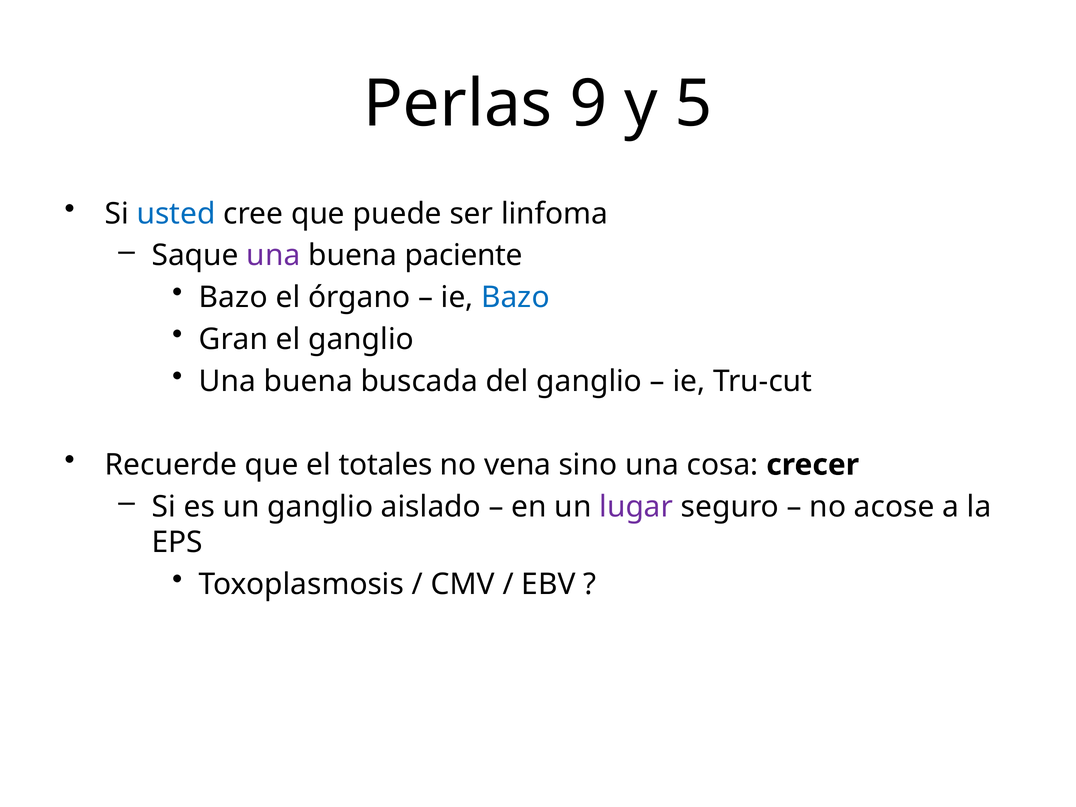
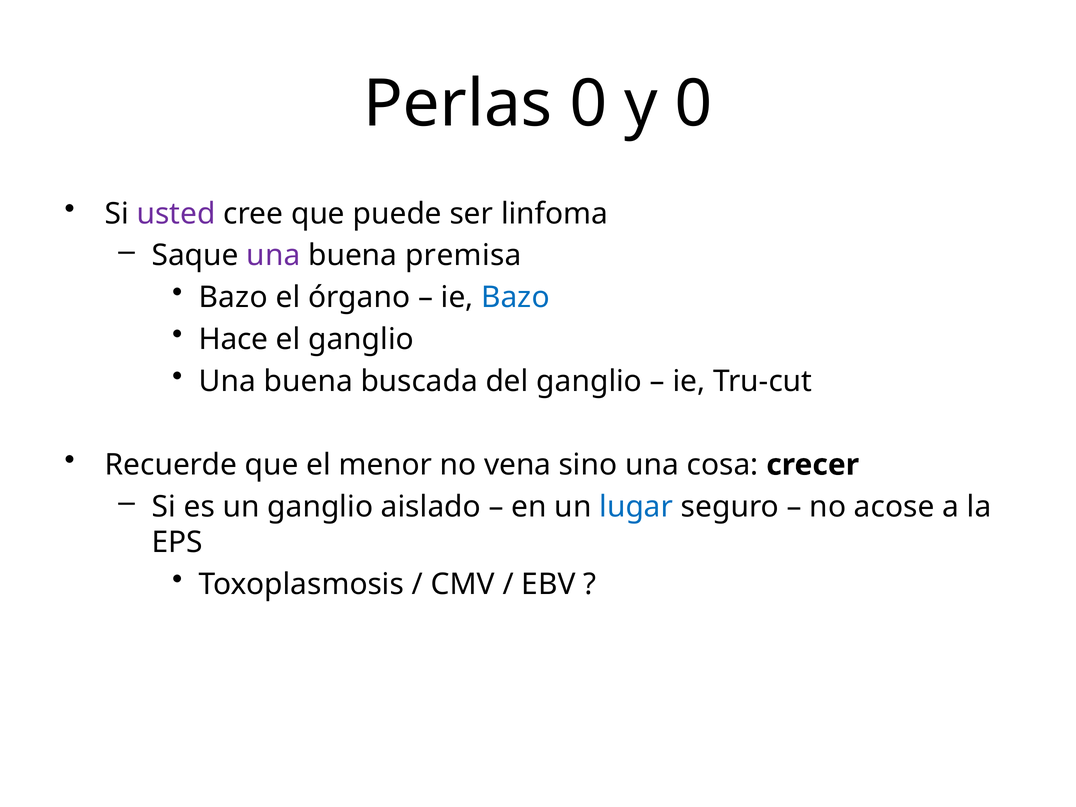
Perlas 9: 9 -> 0
y 5: 5 -> 0
usted colour: blue -> purple
paciente: paciente -> premisa
Gran: Gran -> Hace
totales: totales -> menor
lugar colour: purple -> blue
